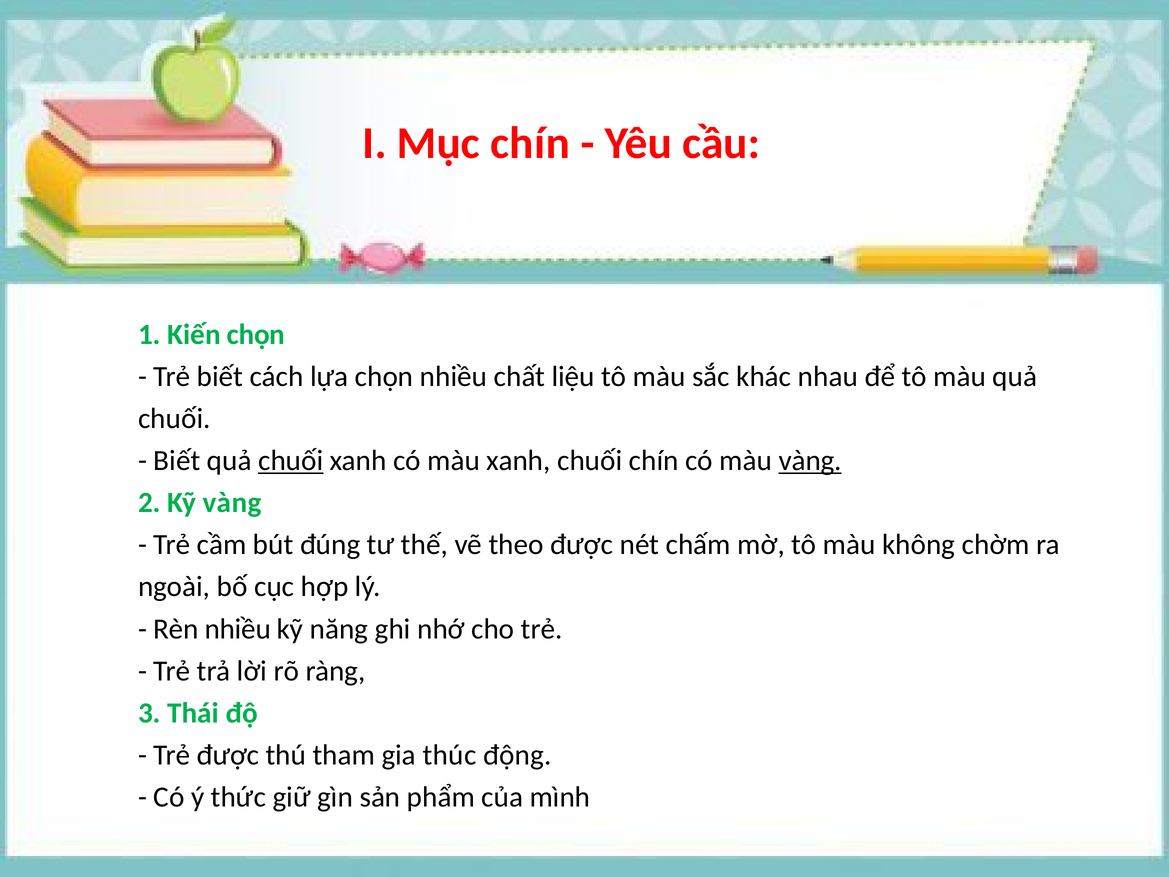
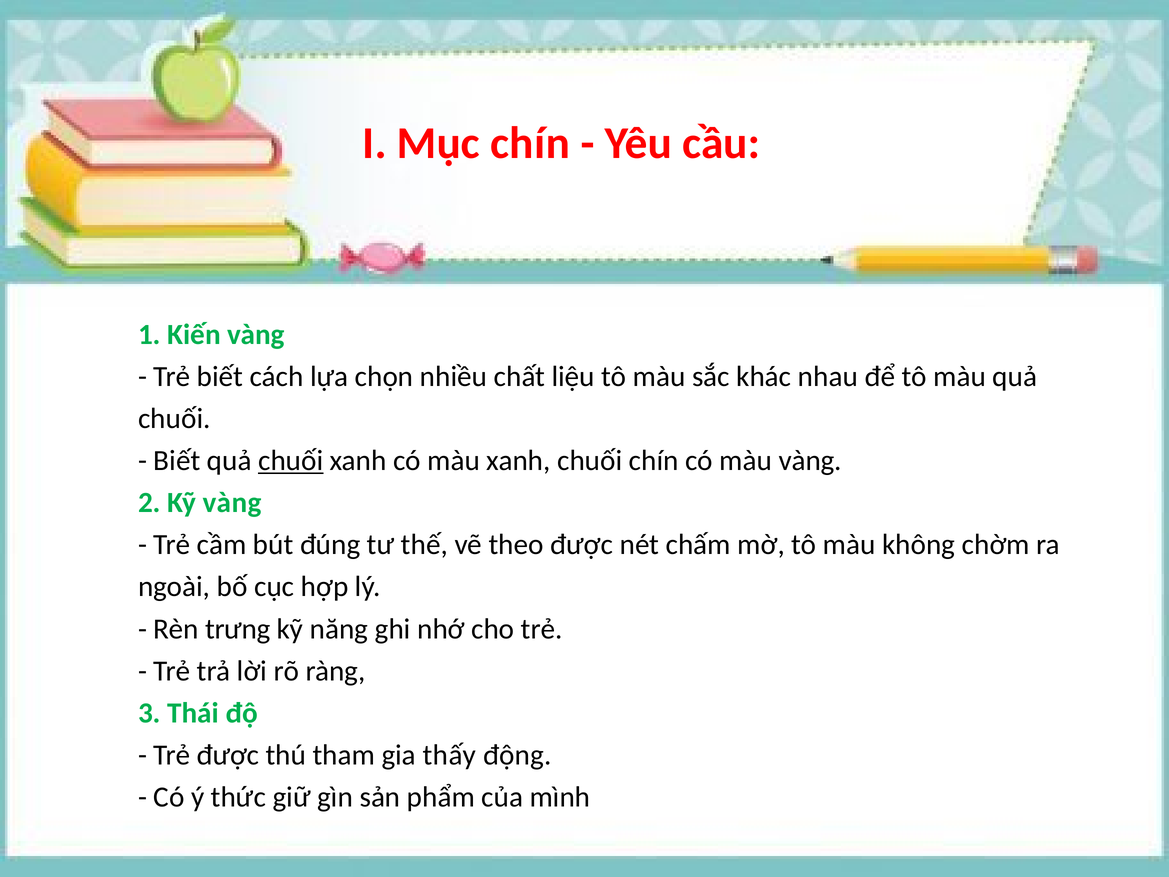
Kiến chọn: chọn -> vàng
vàng at (810, 460) underline: present -> none
Rèn nhiều: nhiều -> trưng
thúc: thúc -> thấy
